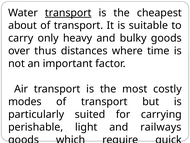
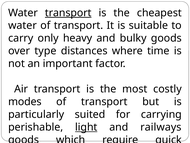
about at (23, 25): about -> water
thus: thus -> type
light underline: none -> present
